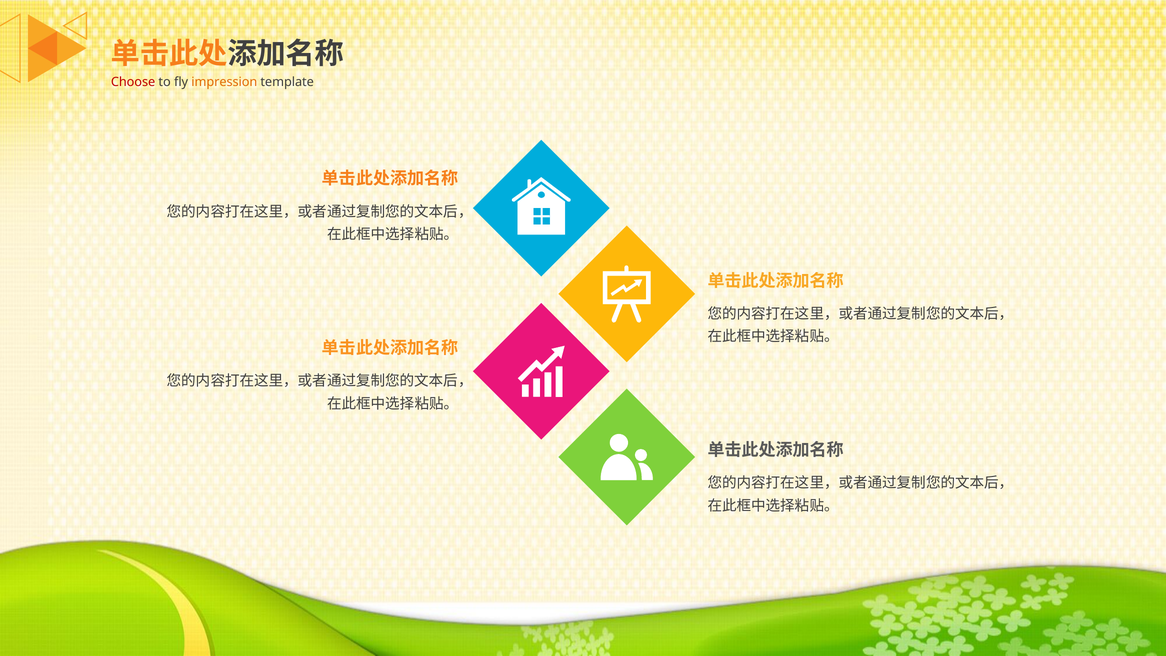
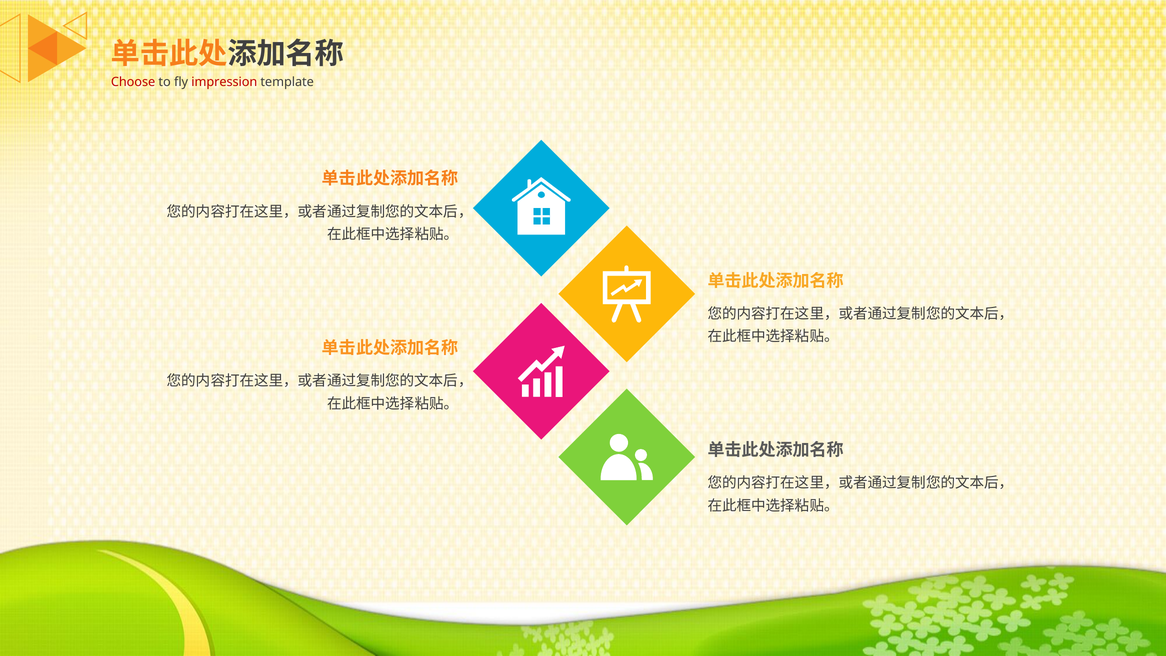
impression colour: orange -> red
